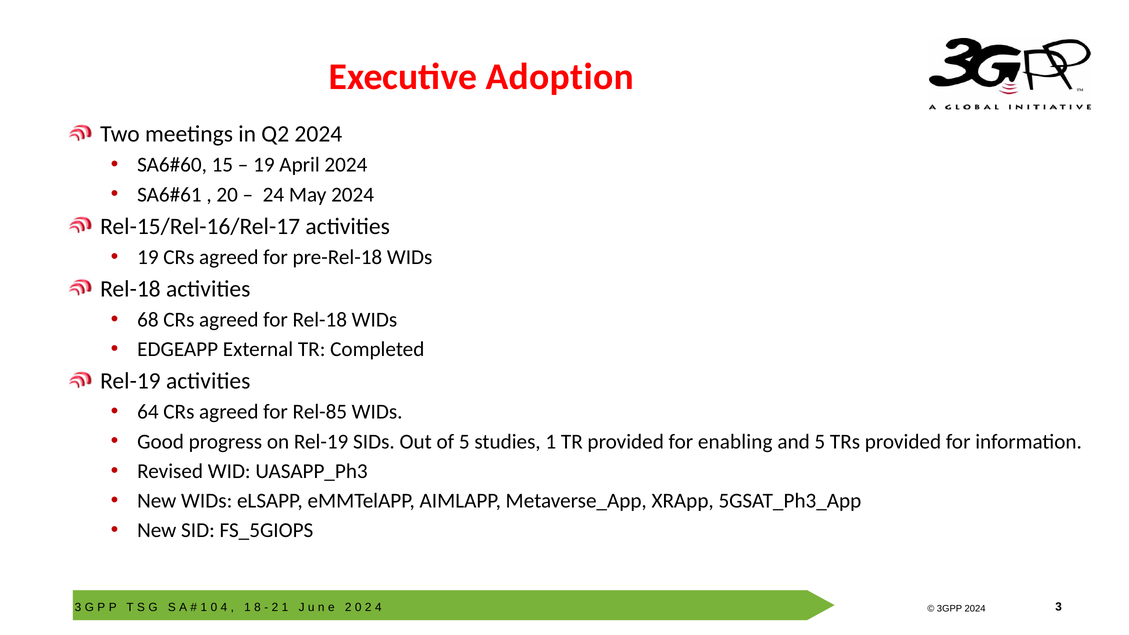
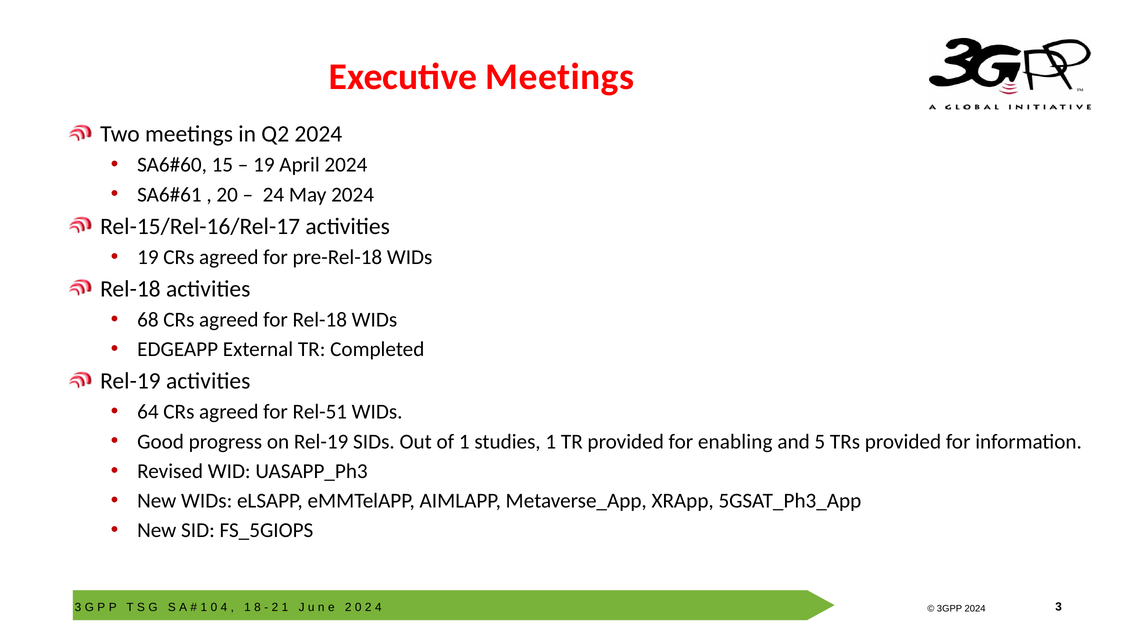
Executive Adoption: Adoption -> Meetings
Rel-85: Rel-85 -> Rel-51
of 5: 5 -> 1
